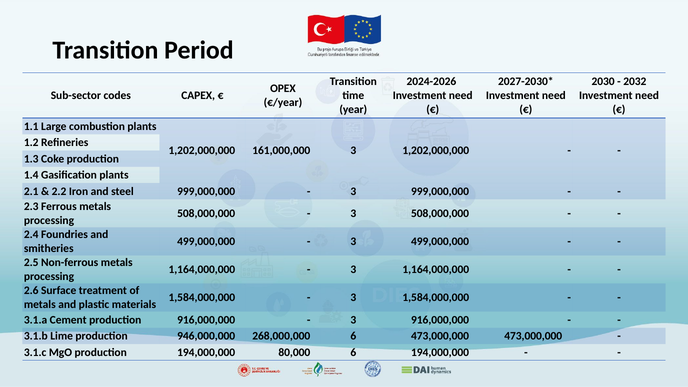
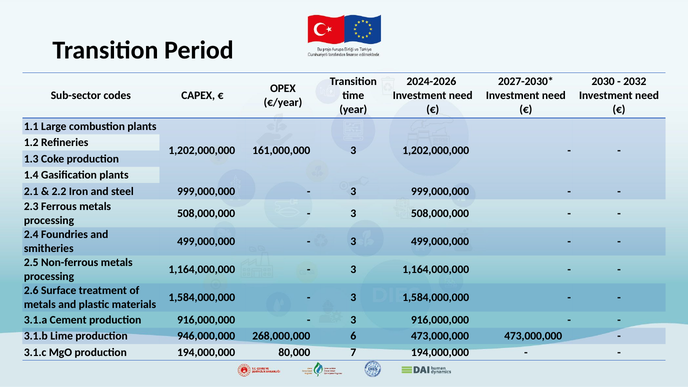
80,000 6: 6 -> 7
